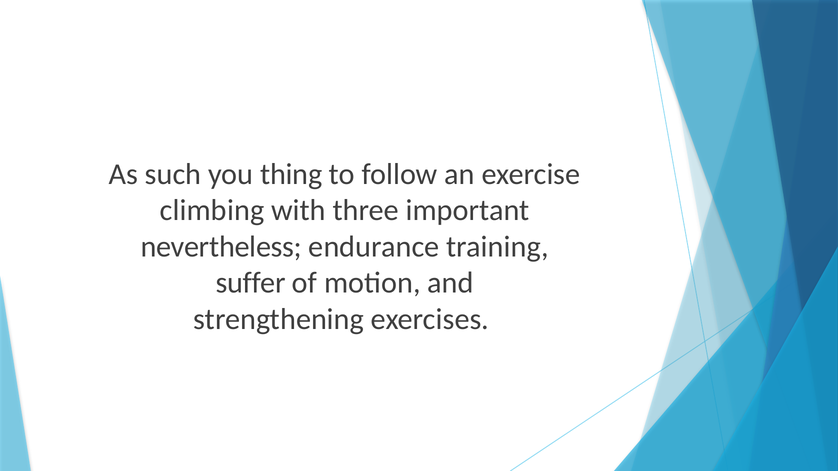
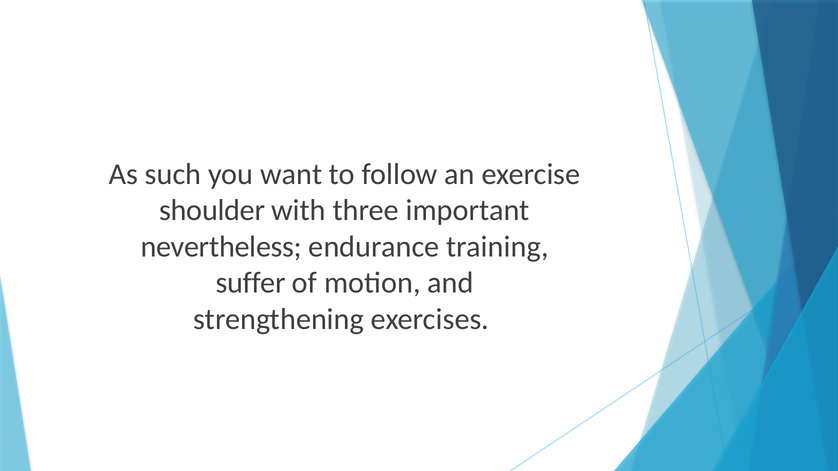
thing: thing -> want
climbing: climbing -> shoulder
